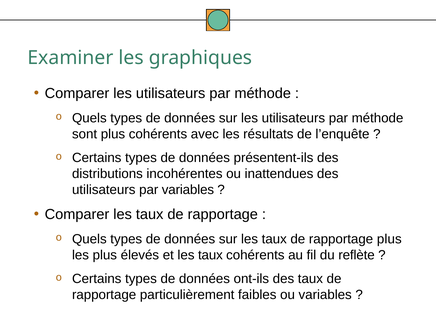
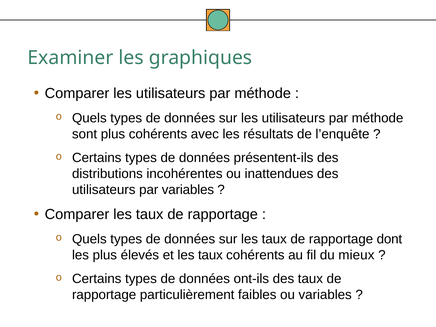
rapportage plus: plus -> dont
reflète: reflète -> mieux
